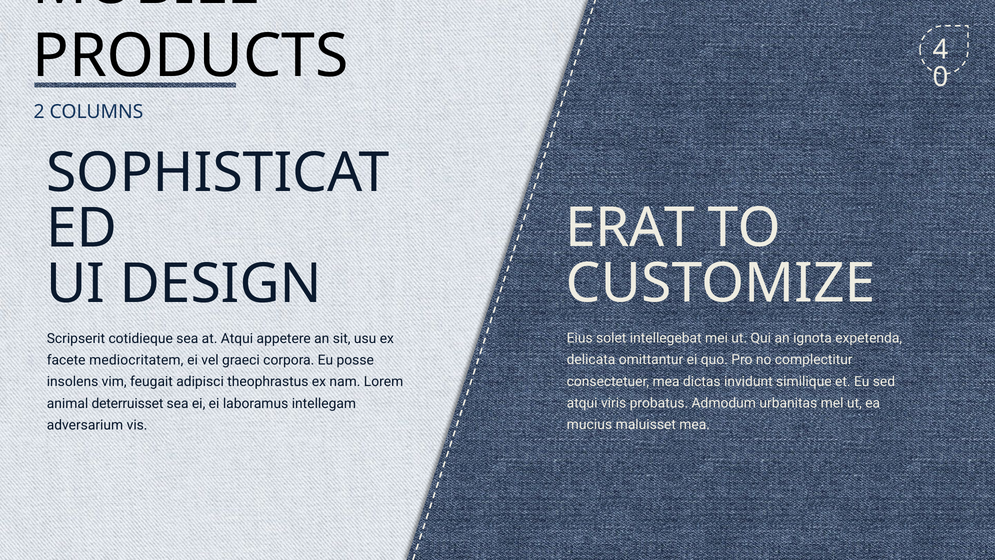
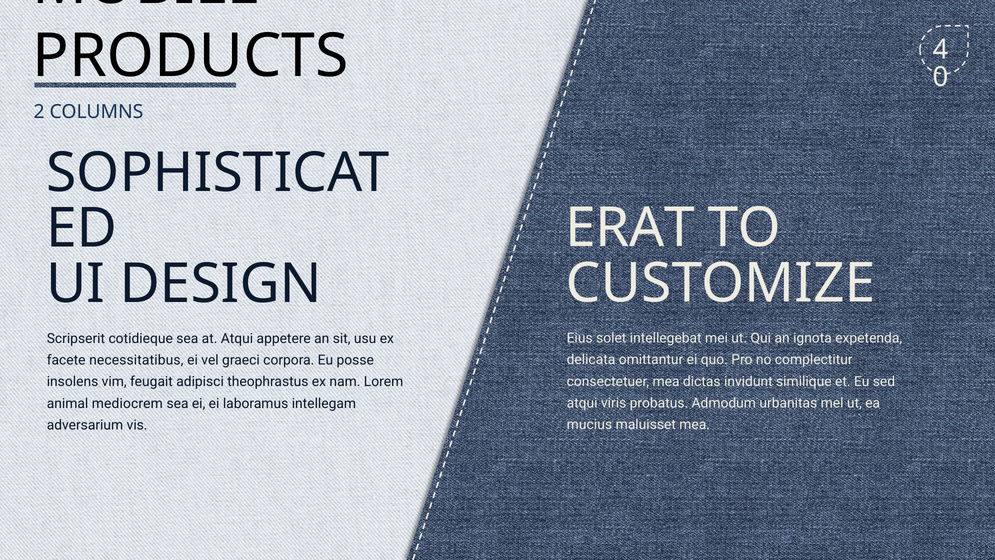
mediocritatem: mediocritatem -> necessitatibus
deterruisset: deterruisset -> mediocrem
